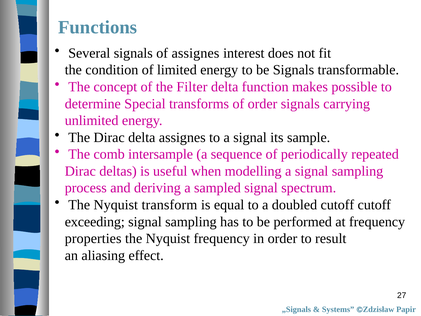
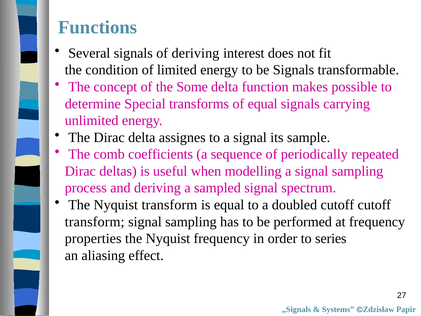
of assignes: assignes -> deriving
Filter: Filter -> Some
of order: order -> equal
intersample: intersample -> coefficients
exceeding at (95, 222): exceeding -> transform
result: result -> series
